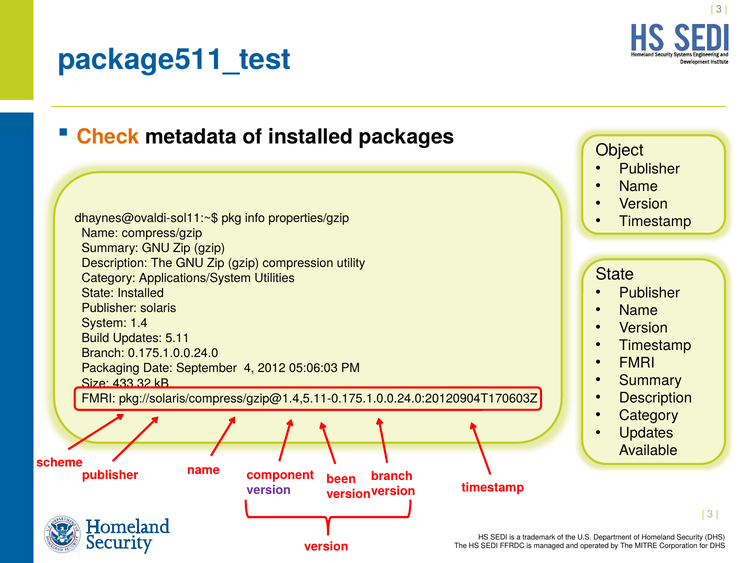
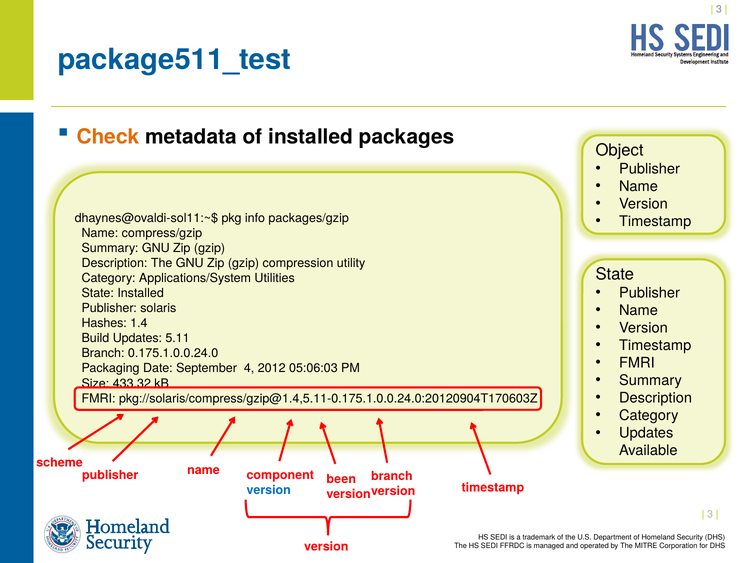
properties/gzip: properties/gzip -> packages/gzip
System: System -> Hashes
version at (269, 490) colour: purple -> blue
